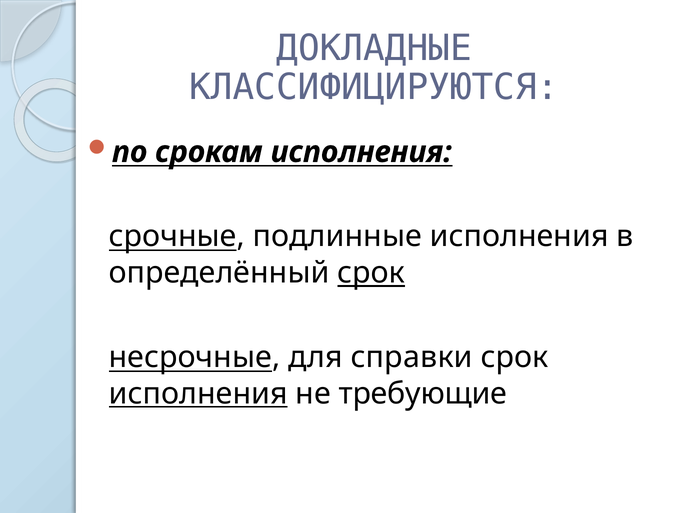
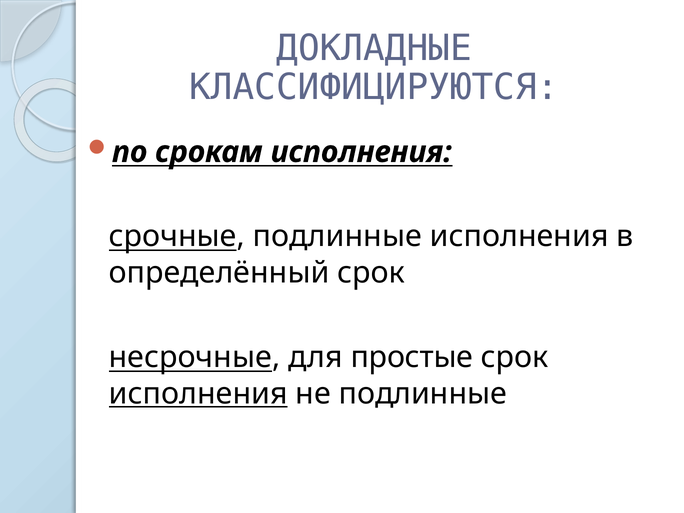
срок at (371, 273) underline: present -> none
справки: справки -> простые
не требующие: требующие -> подлинные
